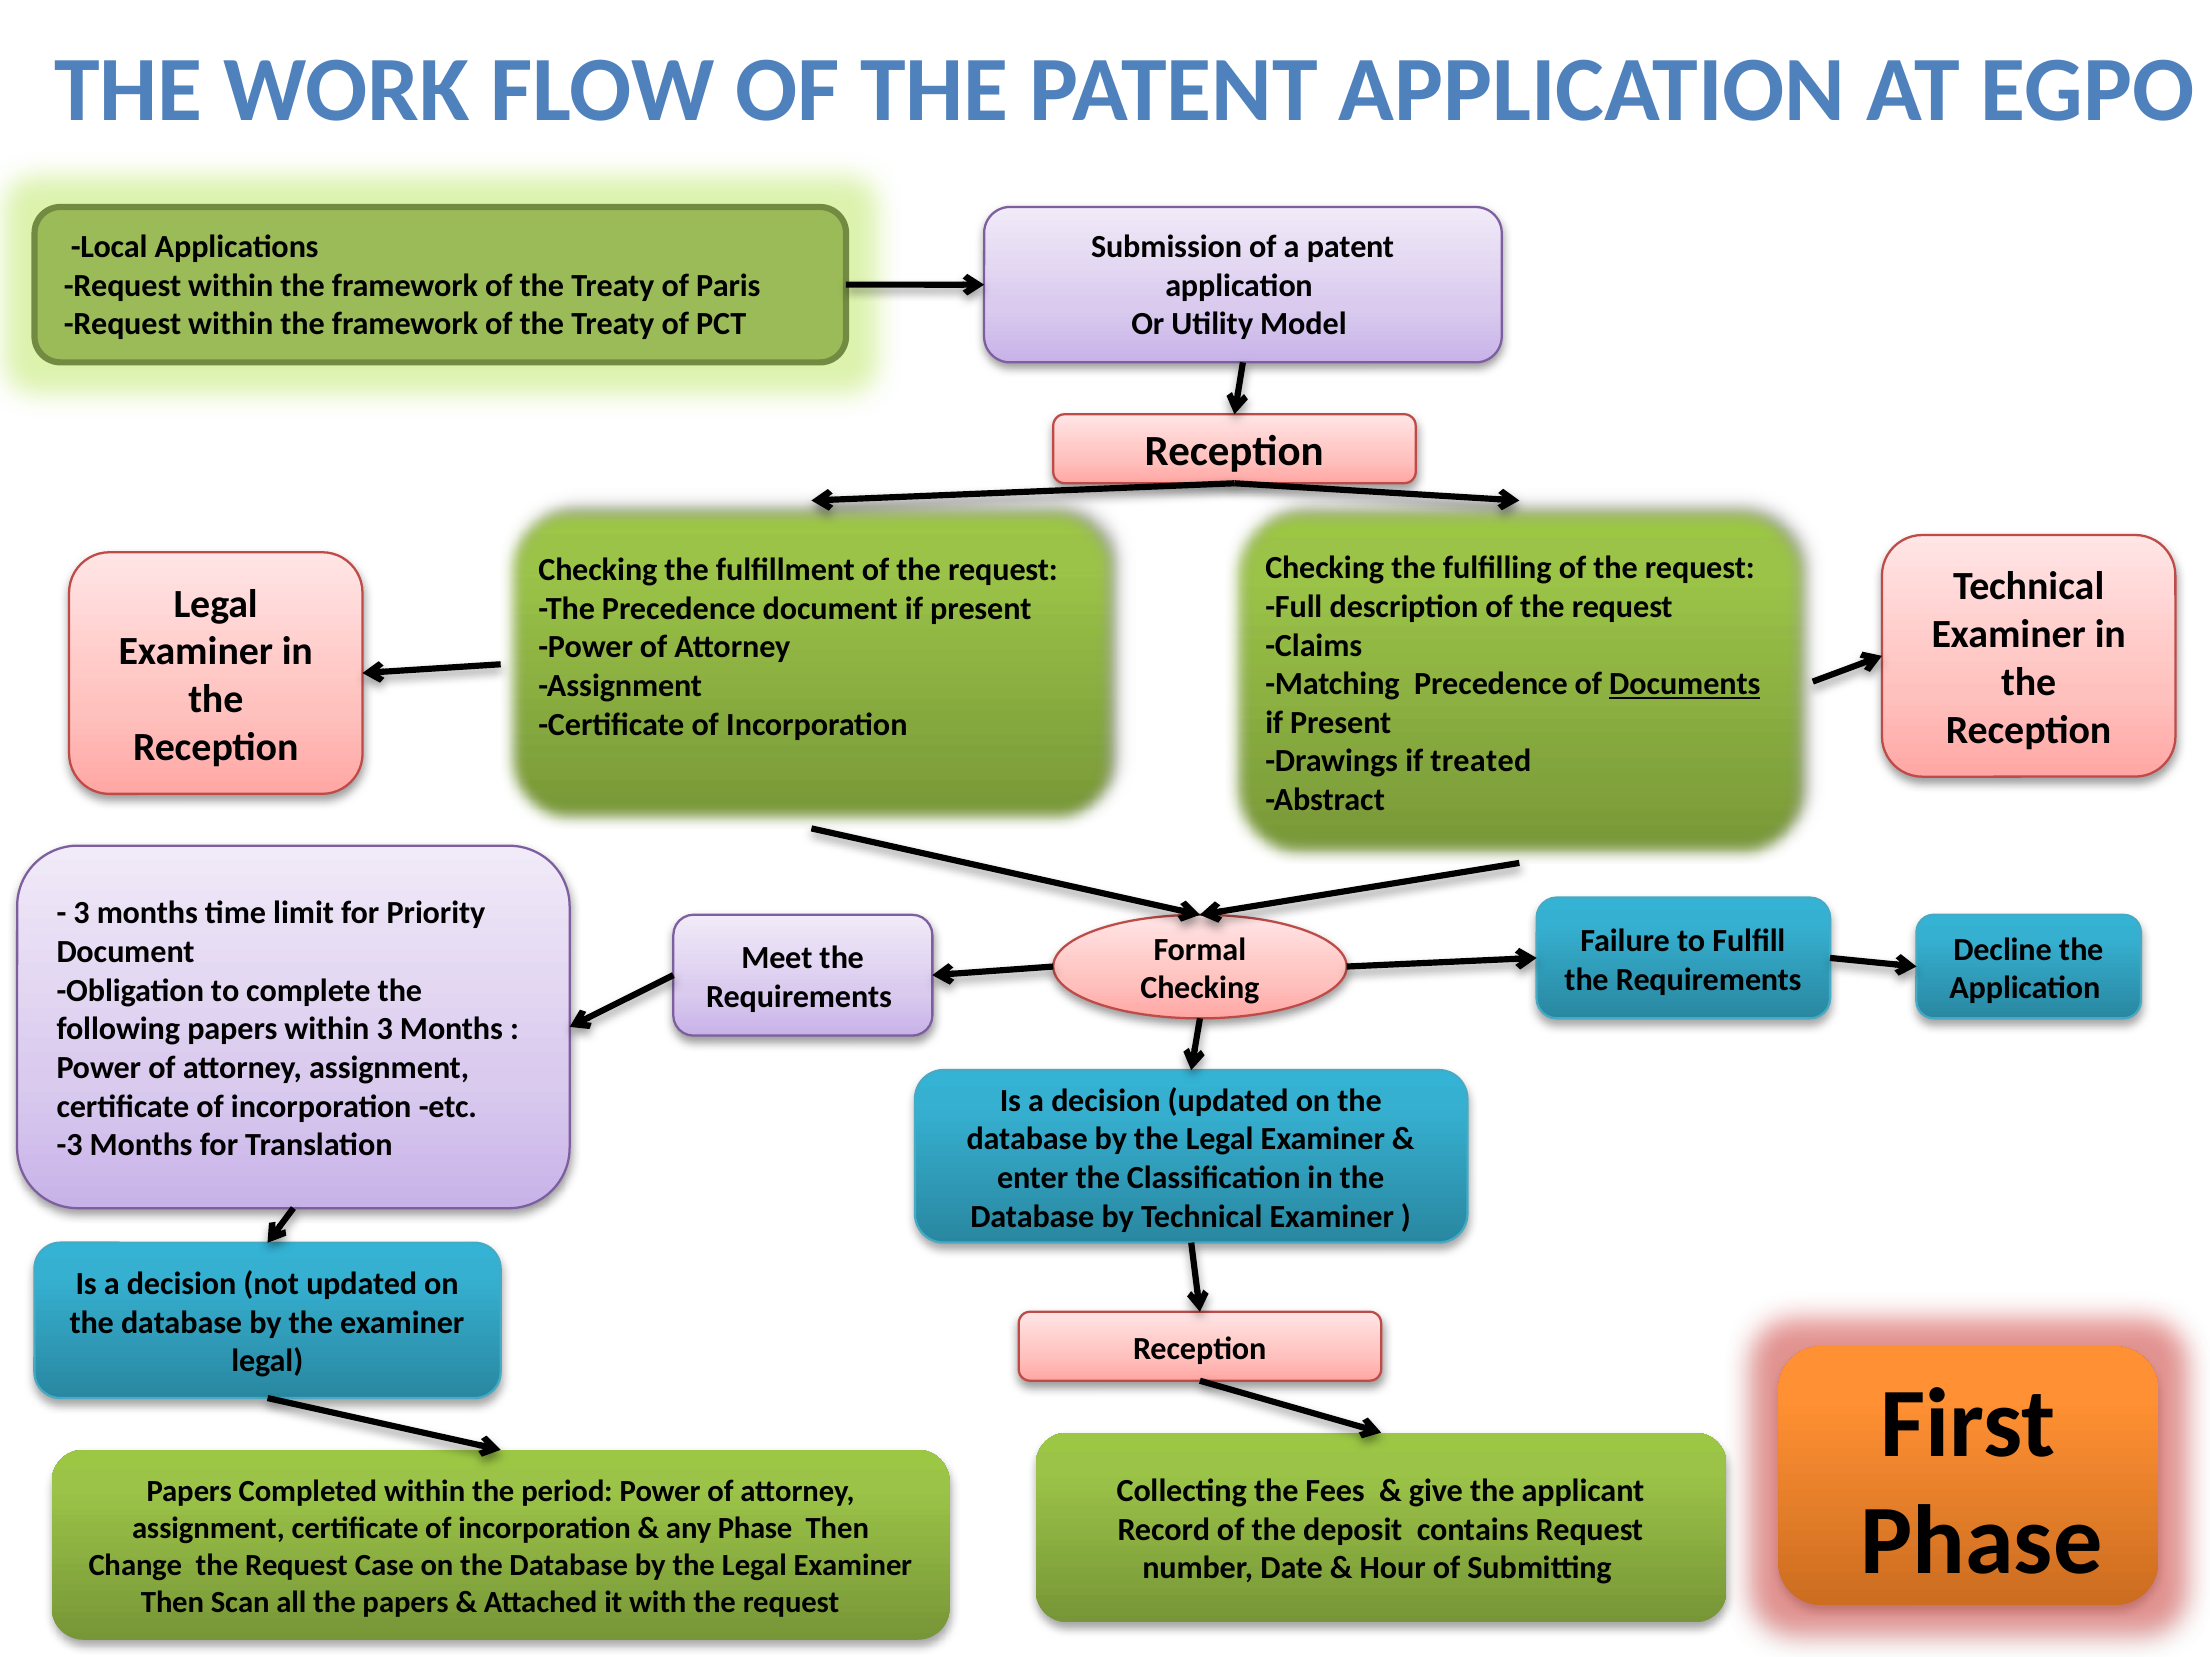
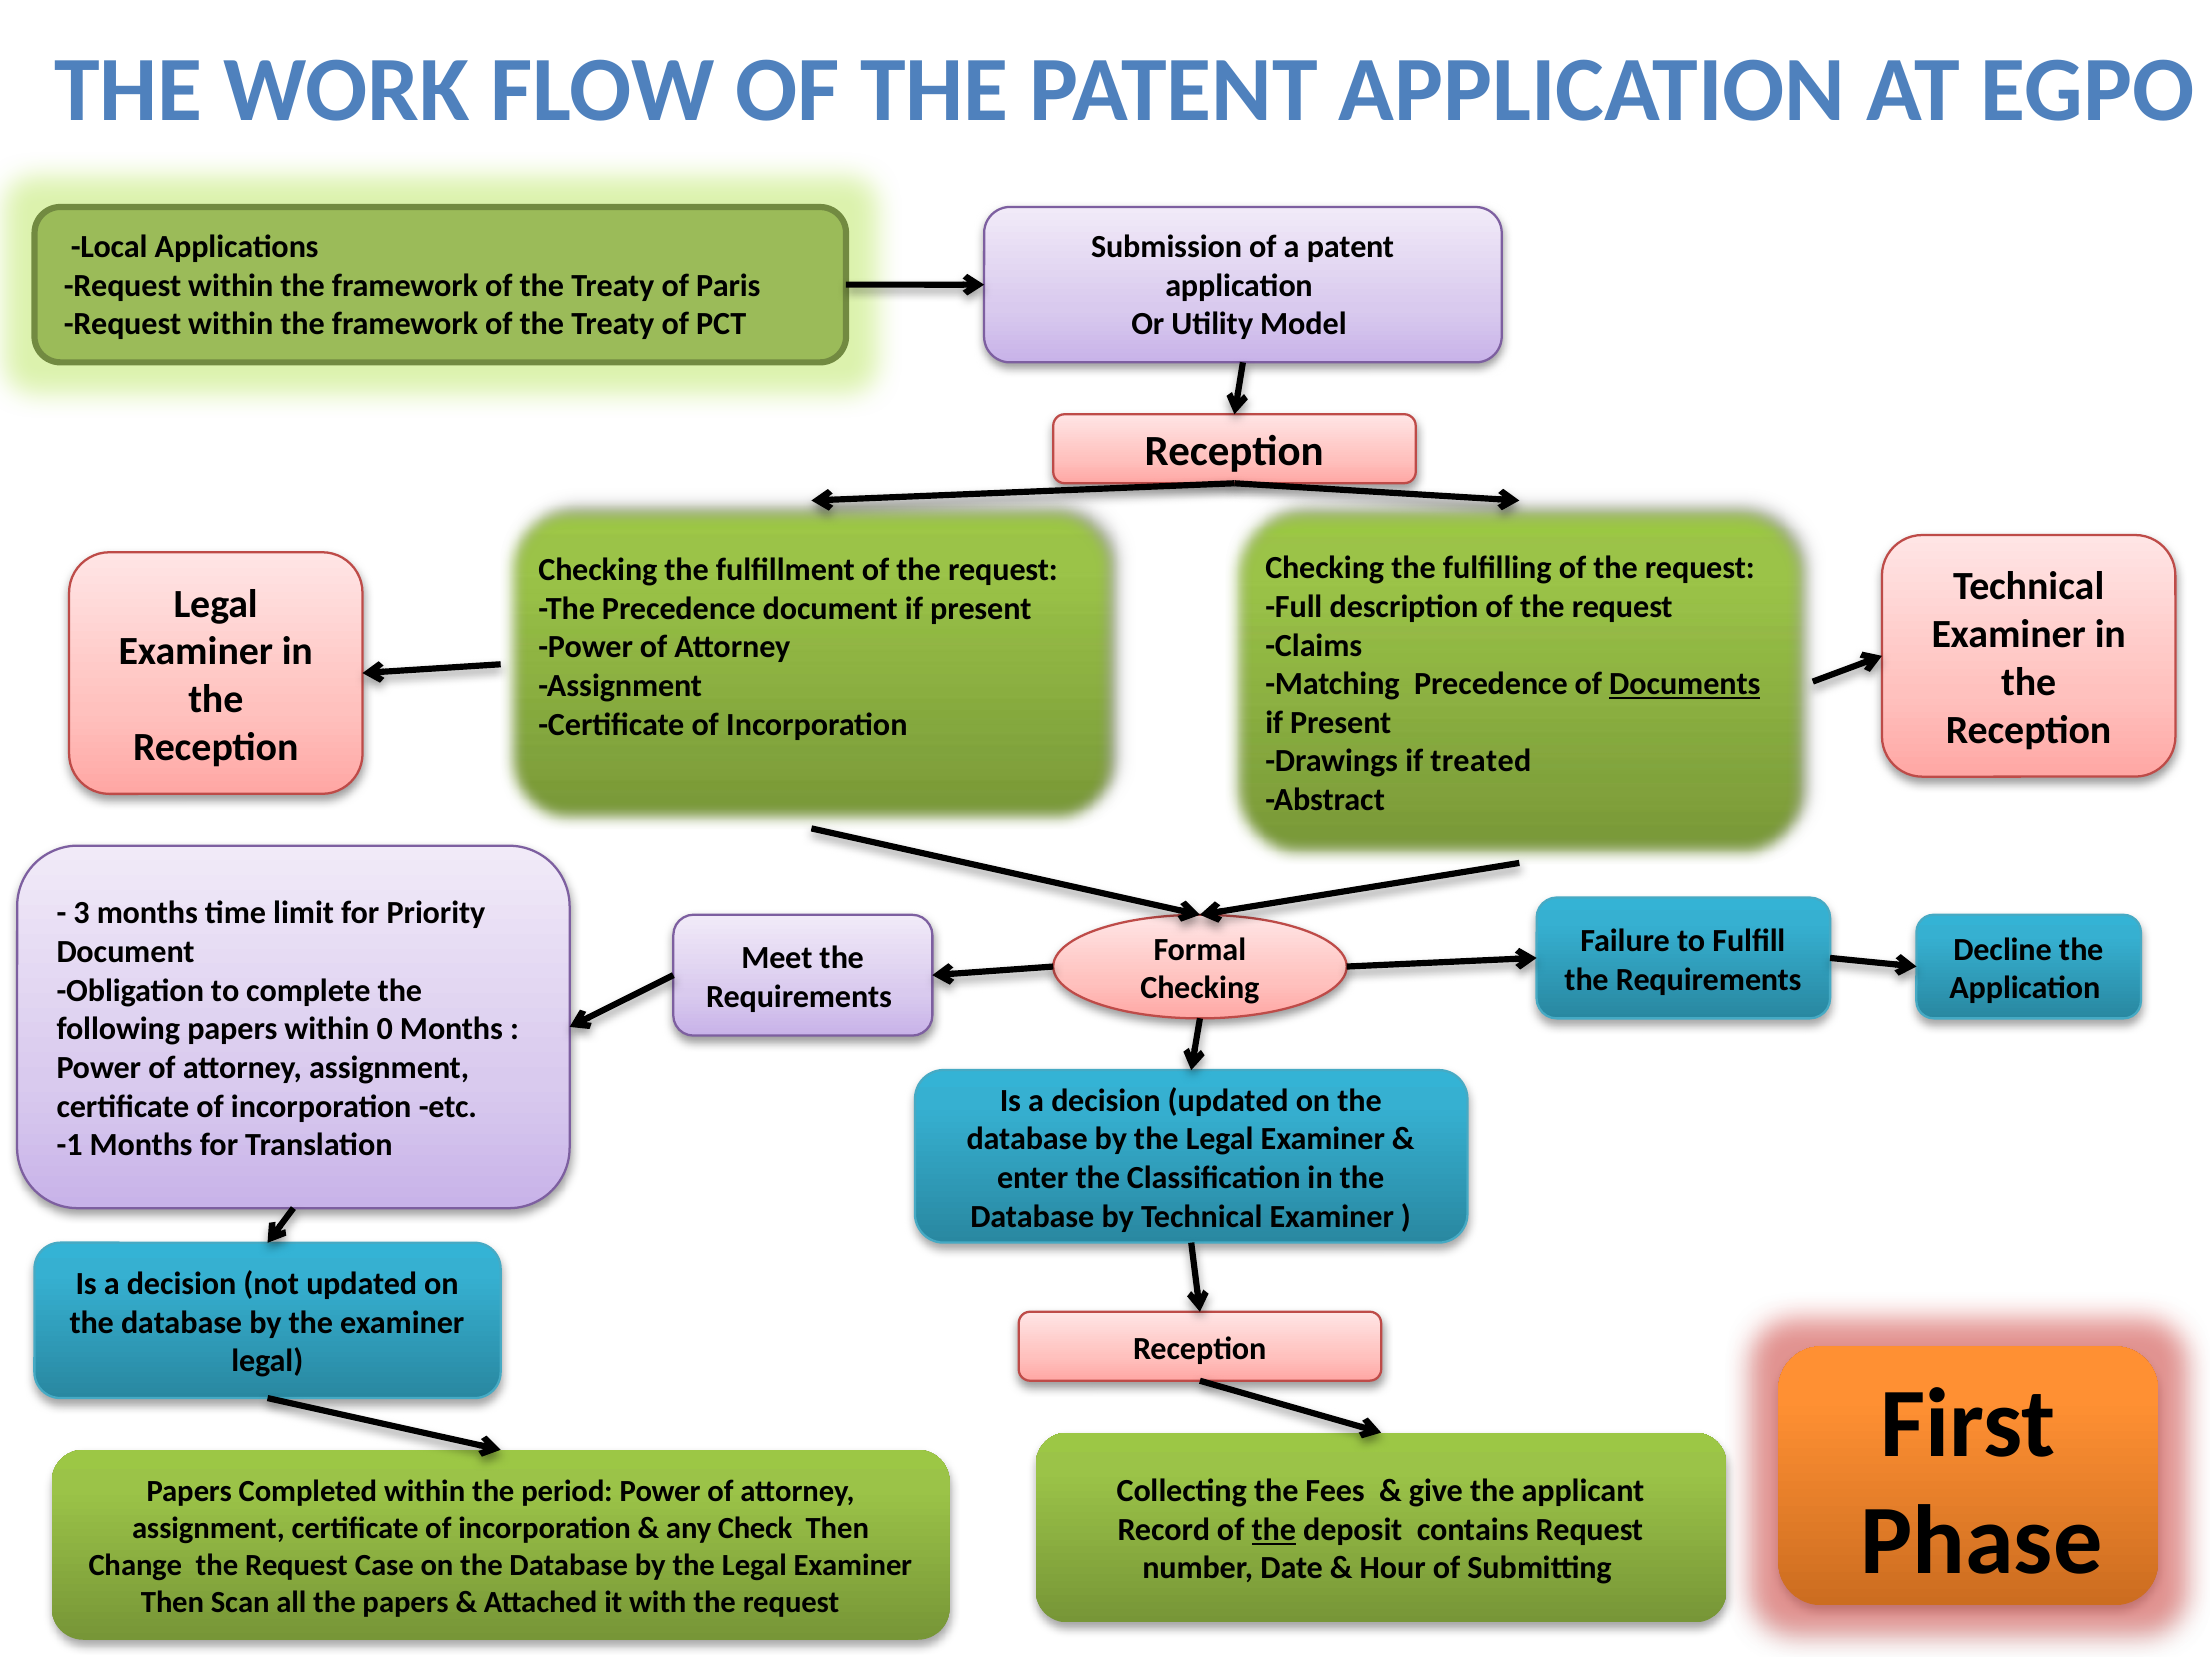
within 3: 3 -> 0
-3: -3 -> -1
any Phase: Phase -> Check
the at (1274, 1530) underline: none -> present
